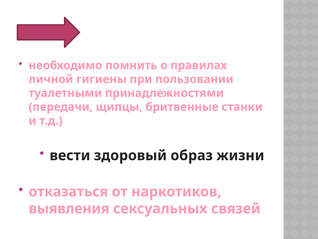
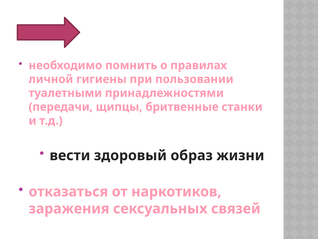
выявления: выявления -> заражения
